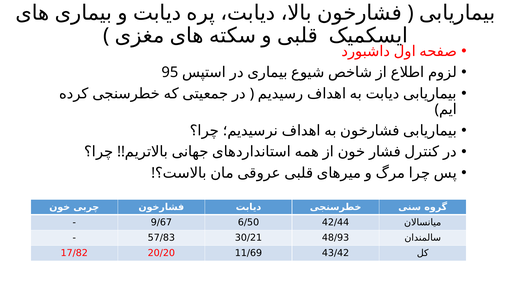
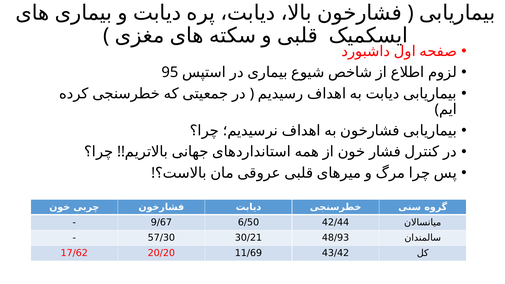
57/83: 57/83 -> 57/30
17/82: 17/82 -> 17/62
